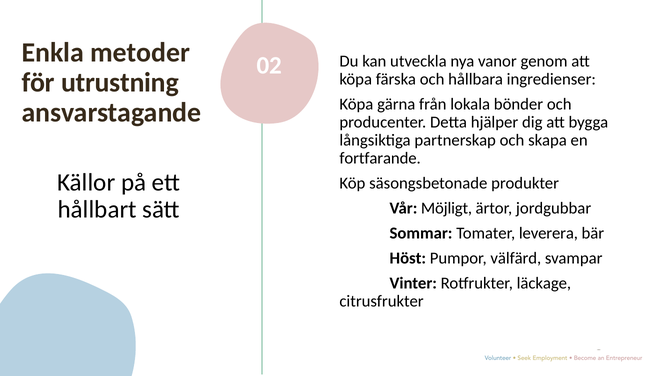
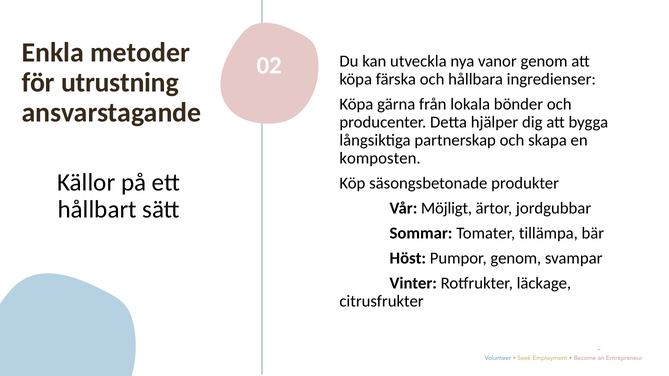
fortfarande: fortfarande -> komposten
leverera: leverera -> tillämpa
Pumpor välfärd: välfärd -> genom
